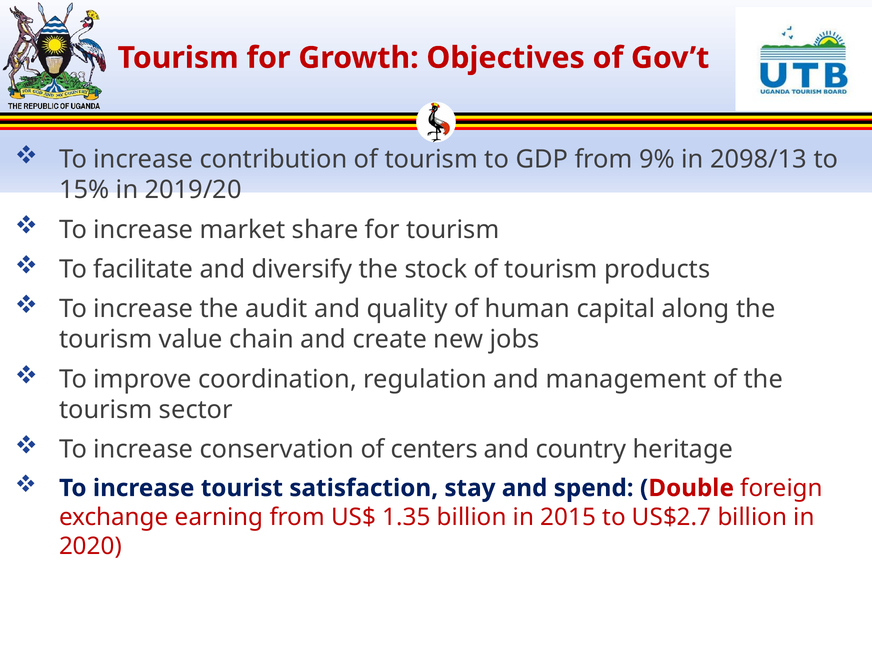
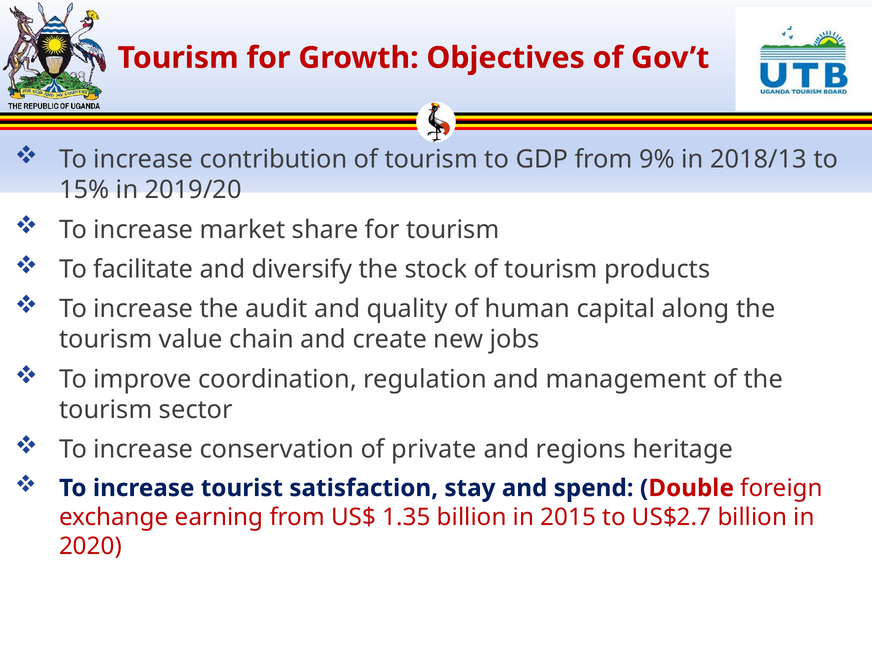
2098/13: 2098/13 -> 2018/13
centers: centers -> private
country: country -> regions
